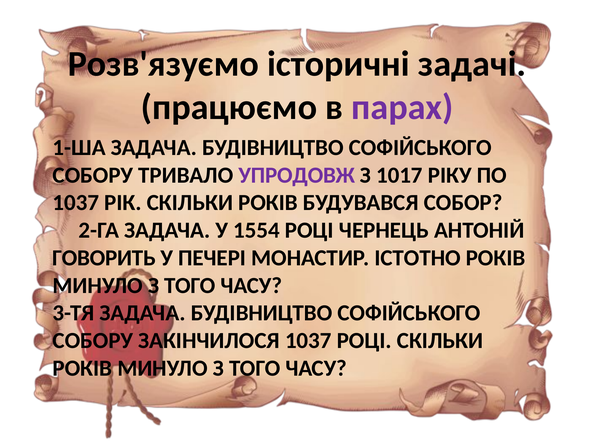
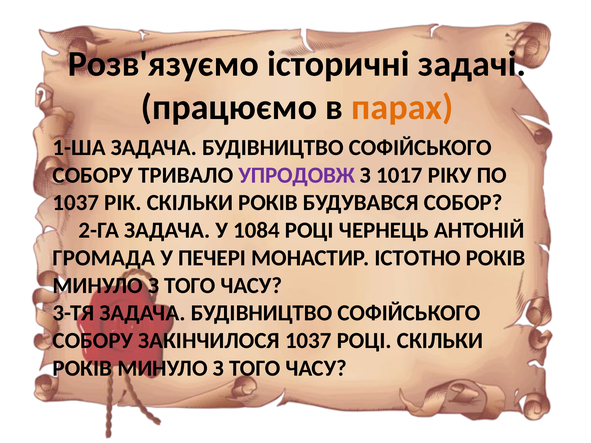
парах colour: purple -> orange
1554: 1554 -> 1084
ГОВОРИТЬ: ГОВОРИТЬ -> ГРОМАДА
